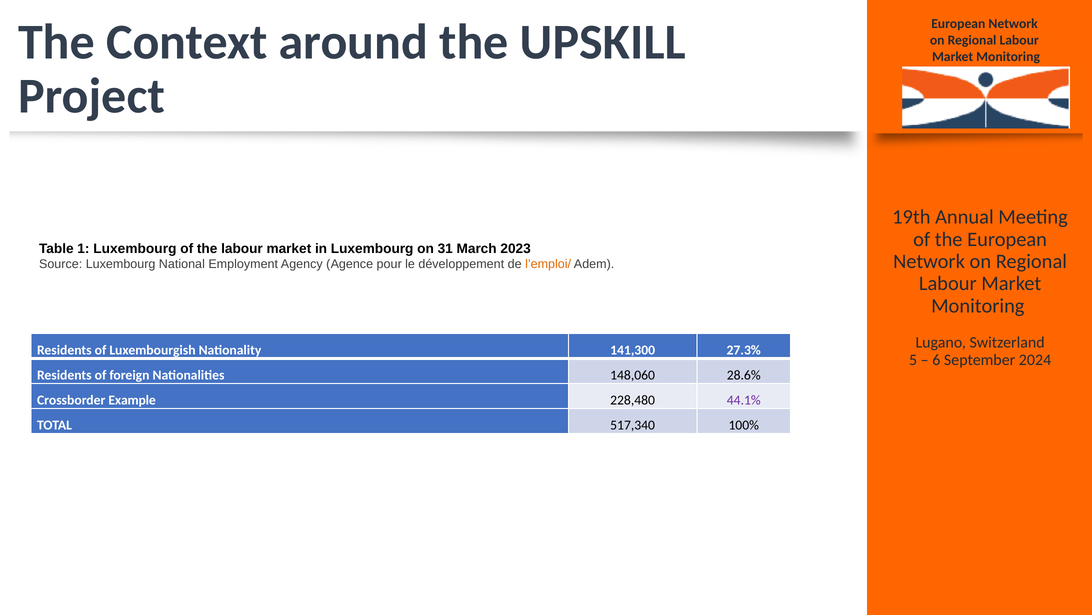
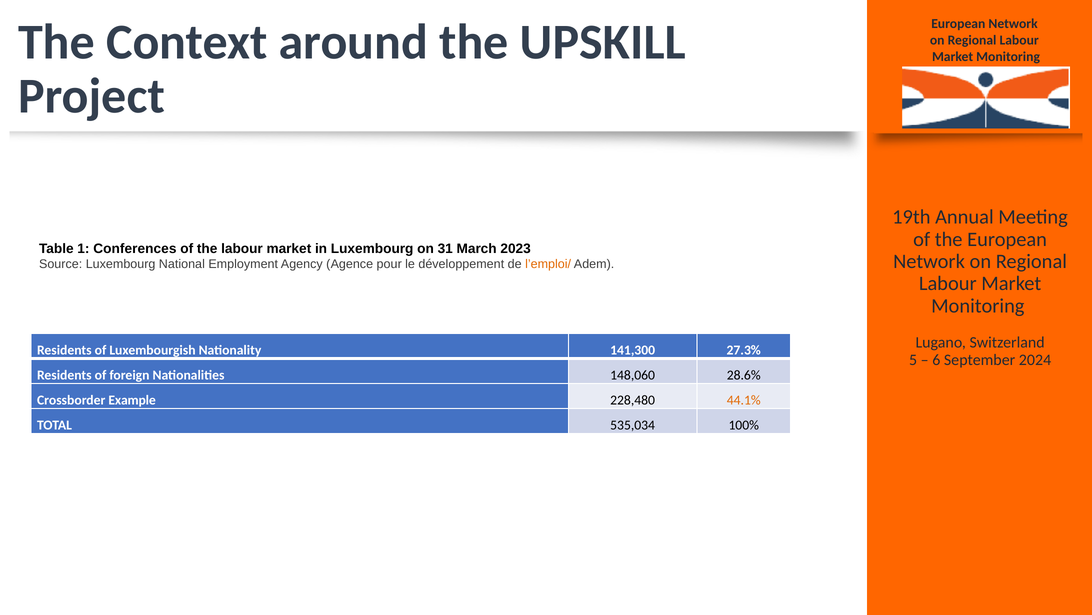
1 Luxembourg: Luxembourg -> Conferences
44.1% colour: purple -> orange
517,340: 517,340 -> 535,034
